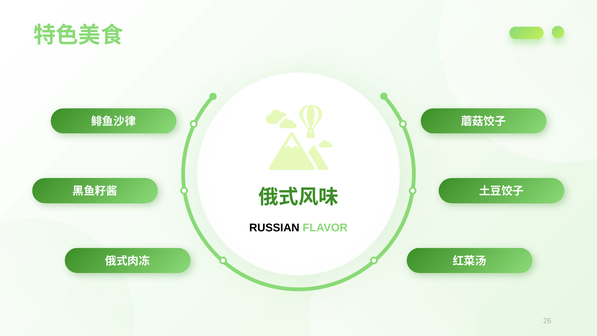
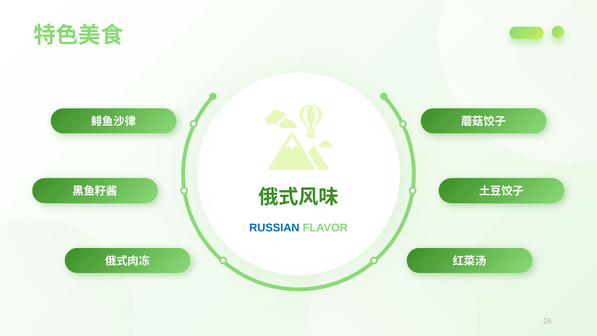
RUSSIAN colour: black -> blue
